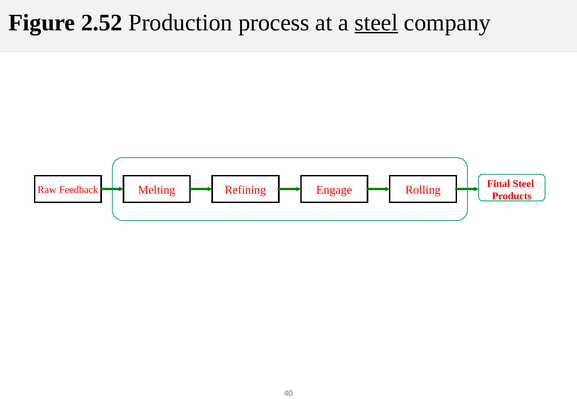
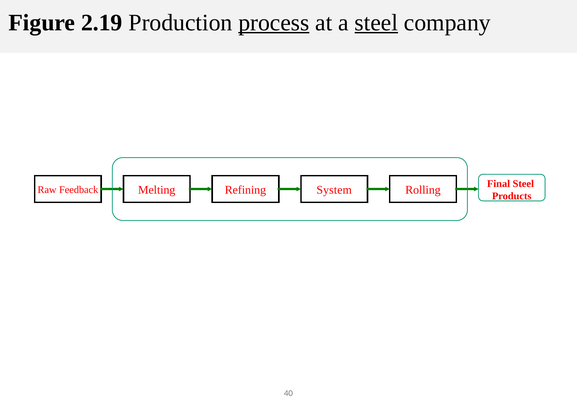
2.52: 2.52 -> 2.19
process underline: none -> present
Engage: Engage -> System
